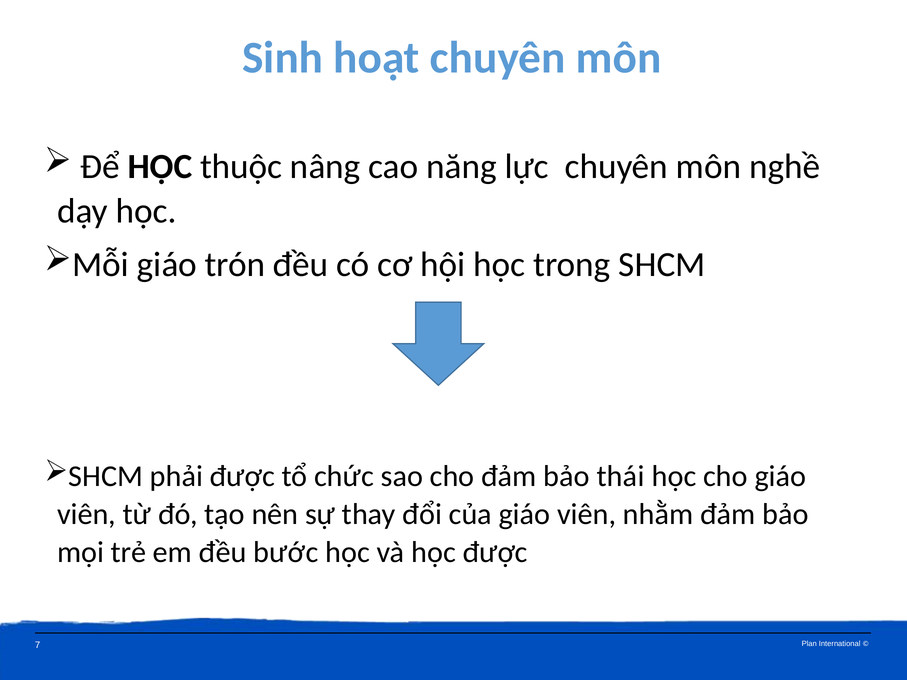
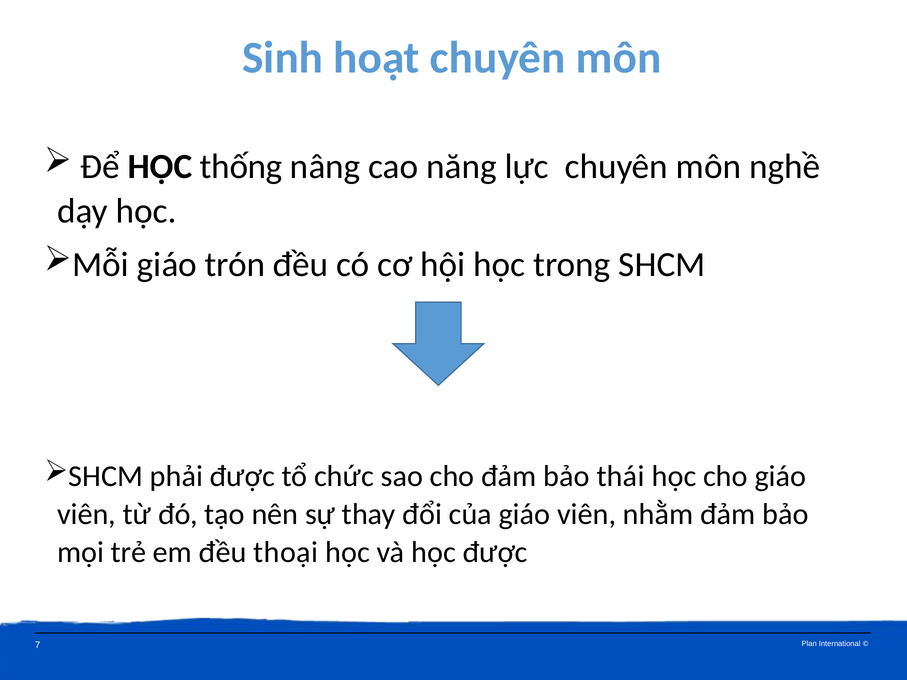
thuộc: thuộc -> thống
bước: bước -> thoại
